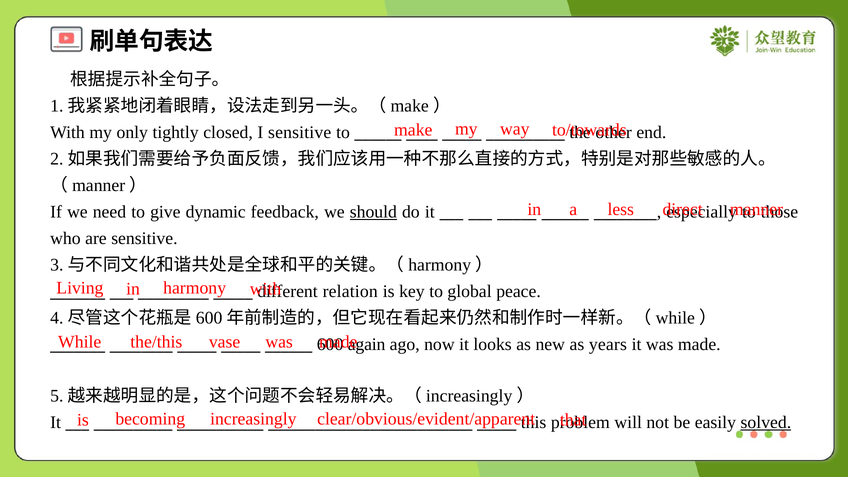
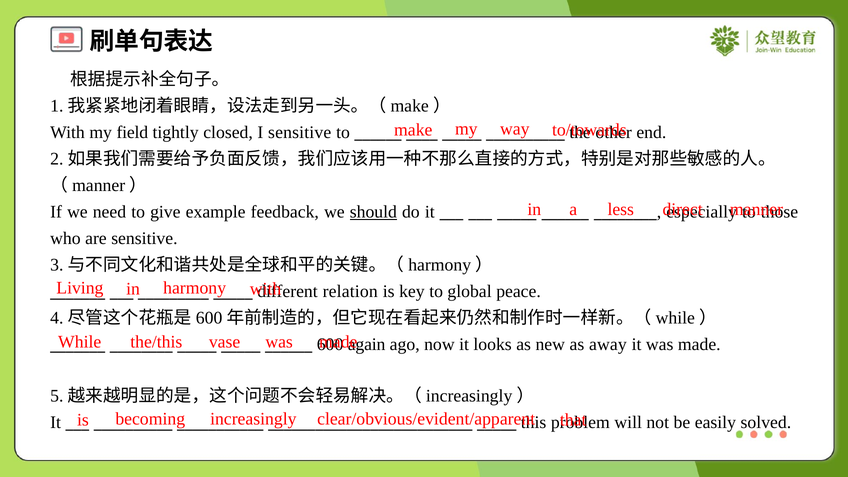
only: only -> field
dynamic: dynamic -> example
years: years -> away
solved underline: present -> none
